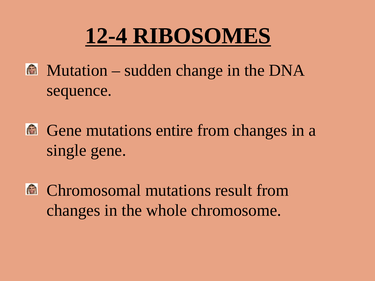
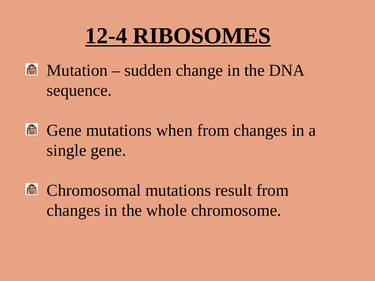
entire: entire -> when
